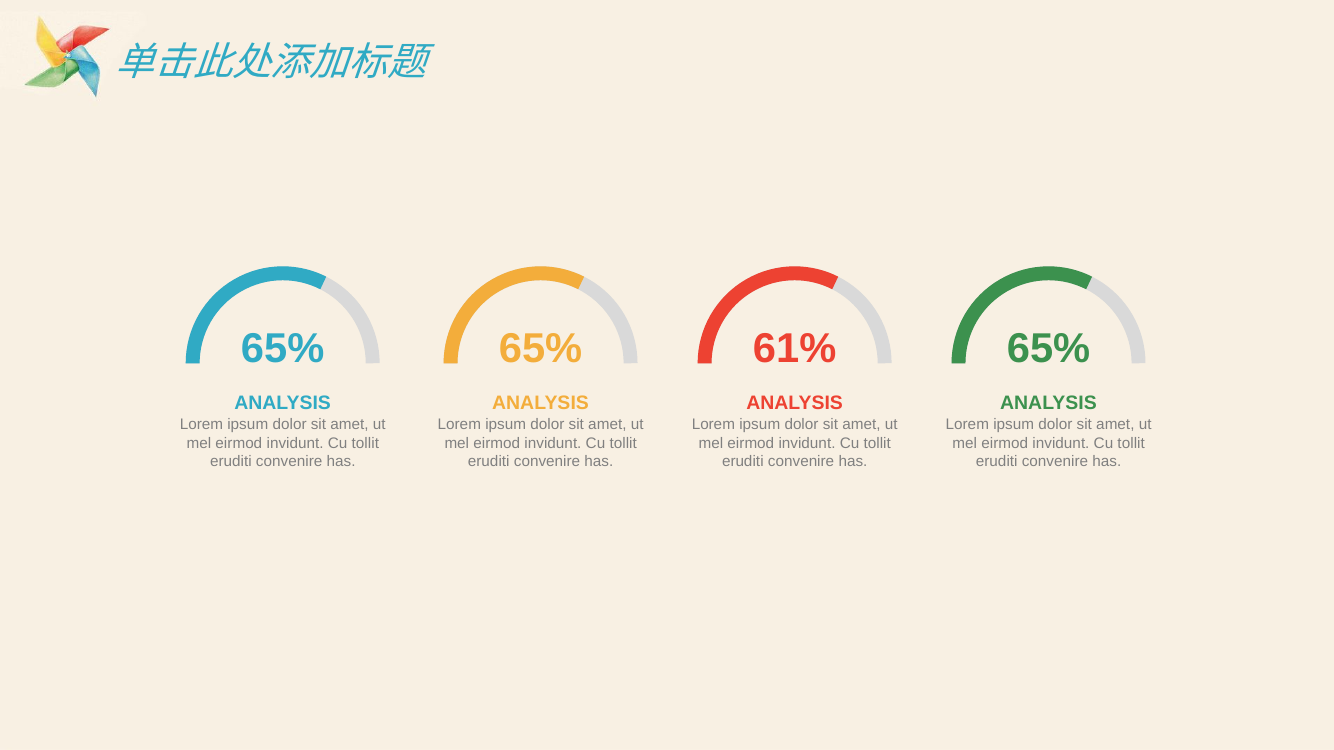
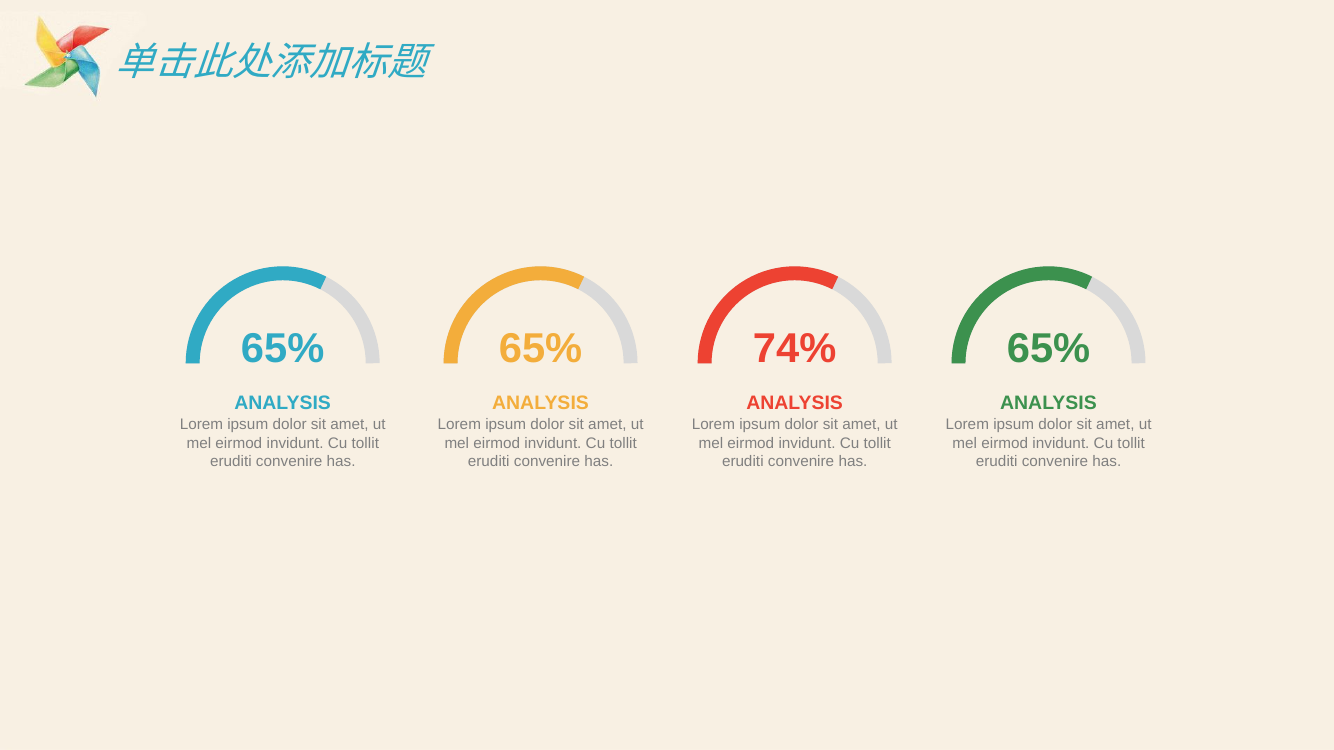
61%: 61% -> 74%
